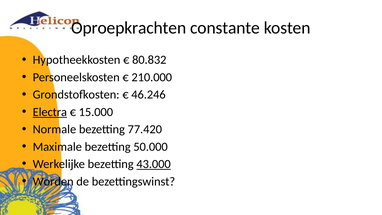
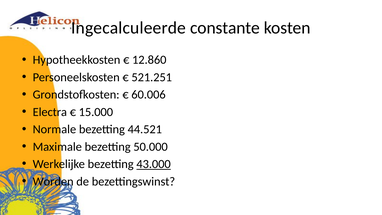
Oproepkrachten: Oproepkrachten -> Ingecalculeerde
80.832: 80.832 -> 12.860
210.000: 210.000 -> 521.251
46.246: 46.246 -> 60.006
Electra underline: present -> none
77.420: 77.420 -> 44.521
